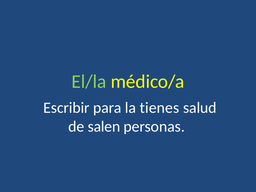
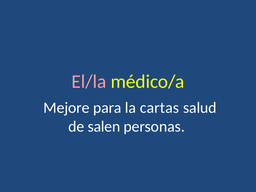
El/la colour: light green -> pink
Escribir: Escribir -> Mejore
tienes: tienes -> cartas
